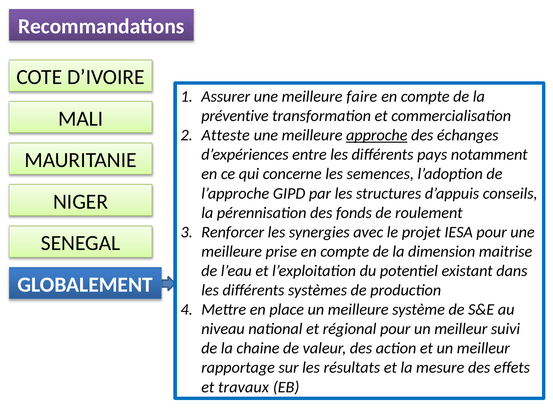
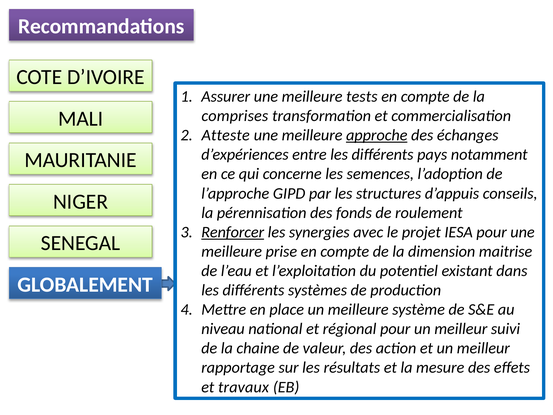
faire: faire -> tests
préventive: préventive -> comprises
Renforcer underline: none -> present
